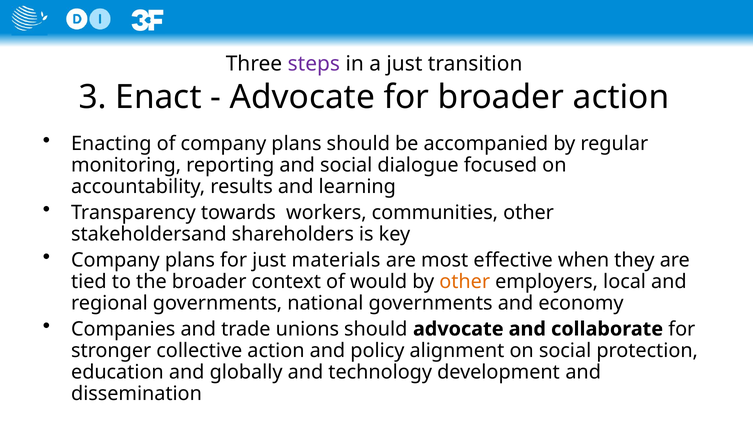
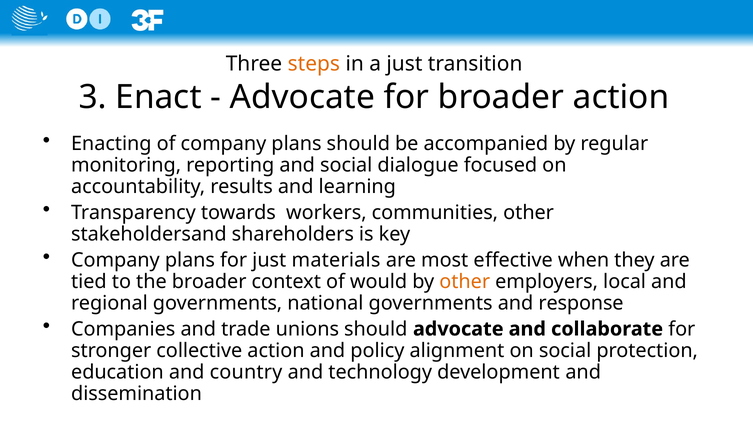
steps colour: purple -> orange
economy: economy -> response
globally: globally -> country
